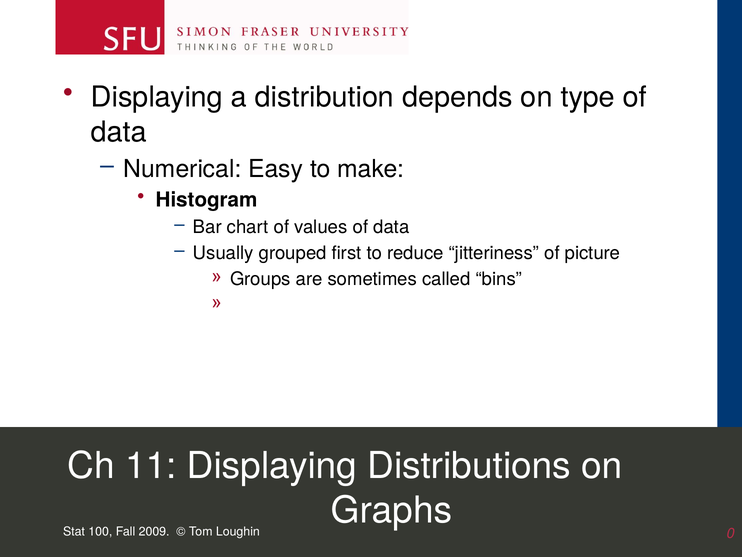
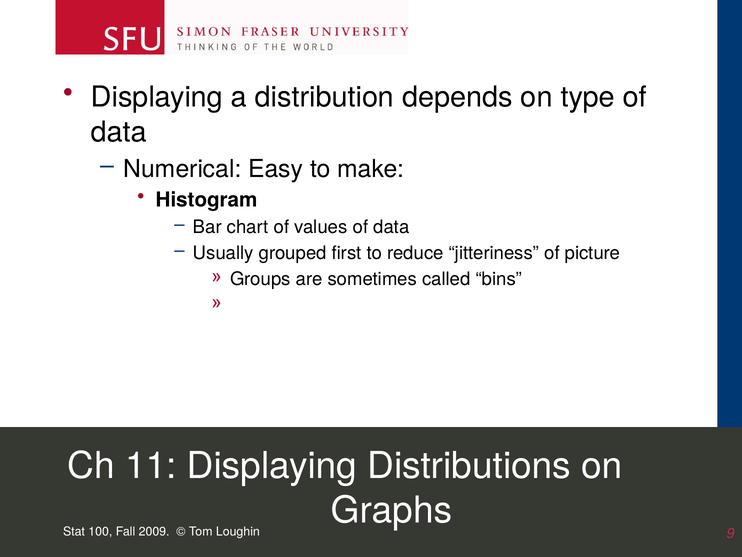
0: 0 -> 9
